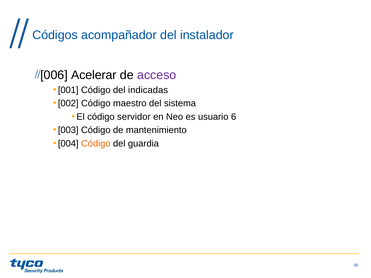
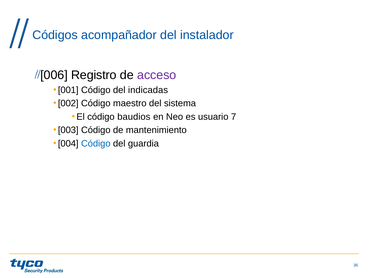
Acelerar: Acelerar -> Registro
servidor: servidor -> baudios
6: 6 -> 7
Código at (96, 144) colour: orange -> blue
